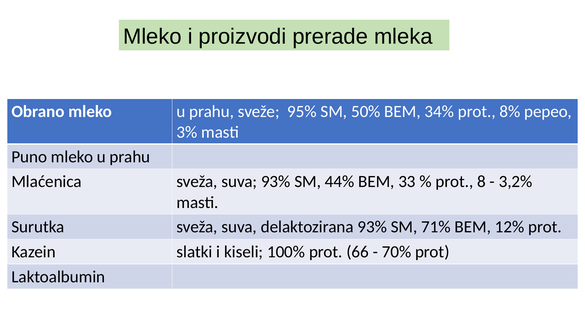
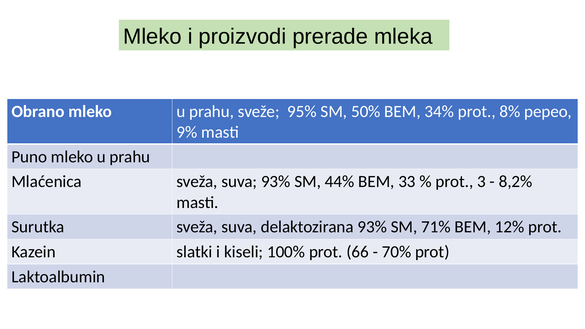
3%: 3% -> 9%
8: 8 -> 3
3,2%: 3,2% -> 8,2%
